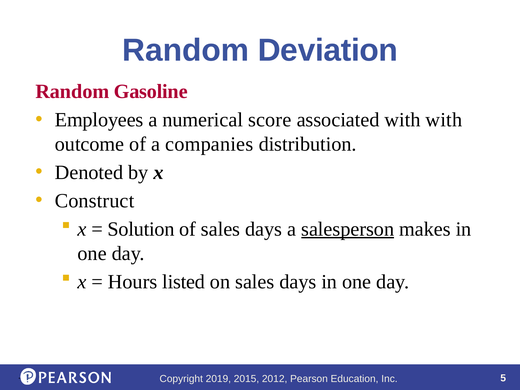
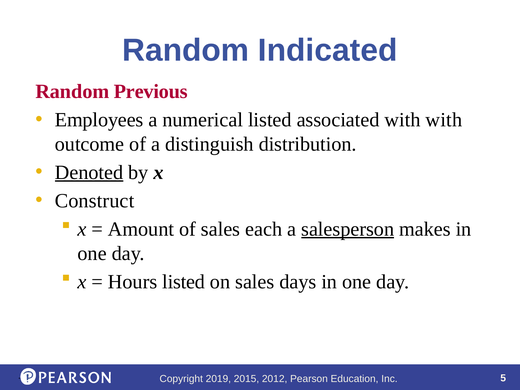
Deviation: Deviation -> Indicated
Gasoline: Gasoline -> Previous
numerical score: score -> listed
companies: companies -> distinguish
Denoted underline: none -> present
Solution: Solution -> Amount
of sales days: days -> each
